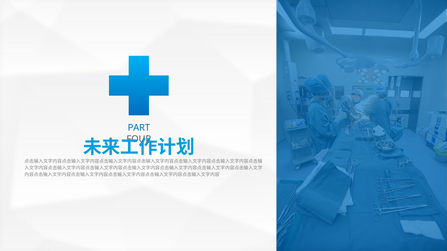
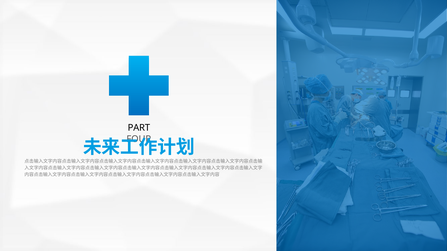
PART colour: blue -> black
